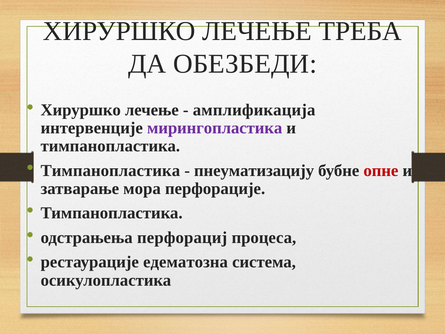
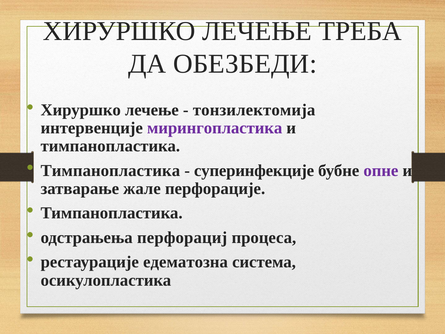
амплификација: амплификација -> тонзилектомија
пнеуматизацију: пнеуматизацију -> суперинфекције
опне colour: red -> purple
мора: мора -> жале
